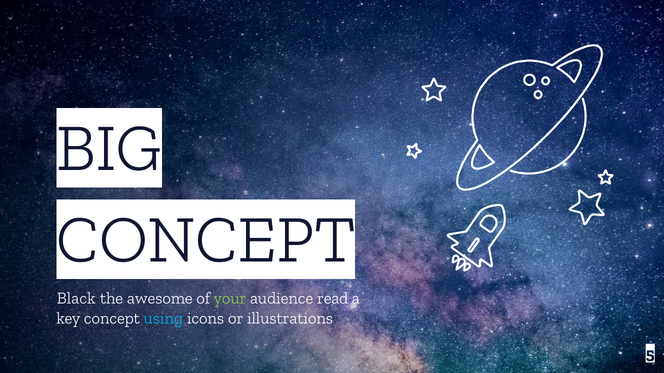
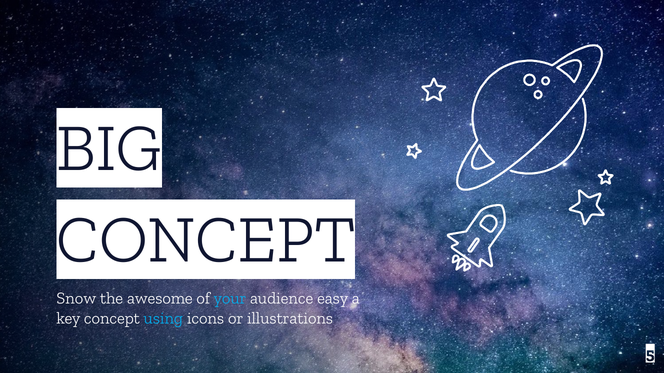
Black: Black -> Snow
your colour: light green -> light blue
read: read -> easy
